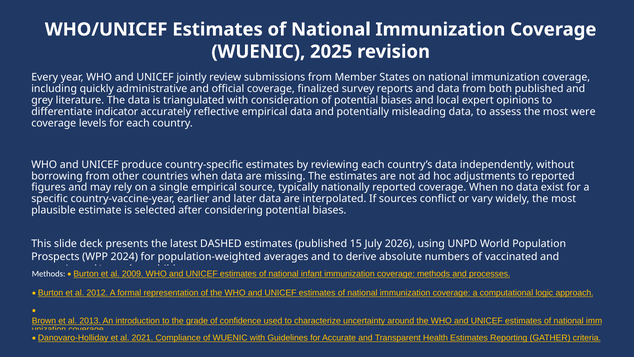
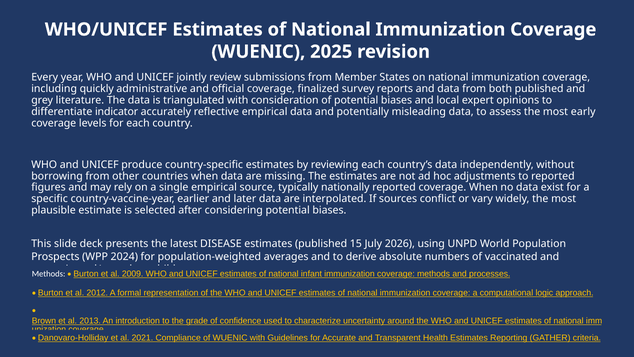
were: were -> early
DASHED: DASHED -> DISEASE
